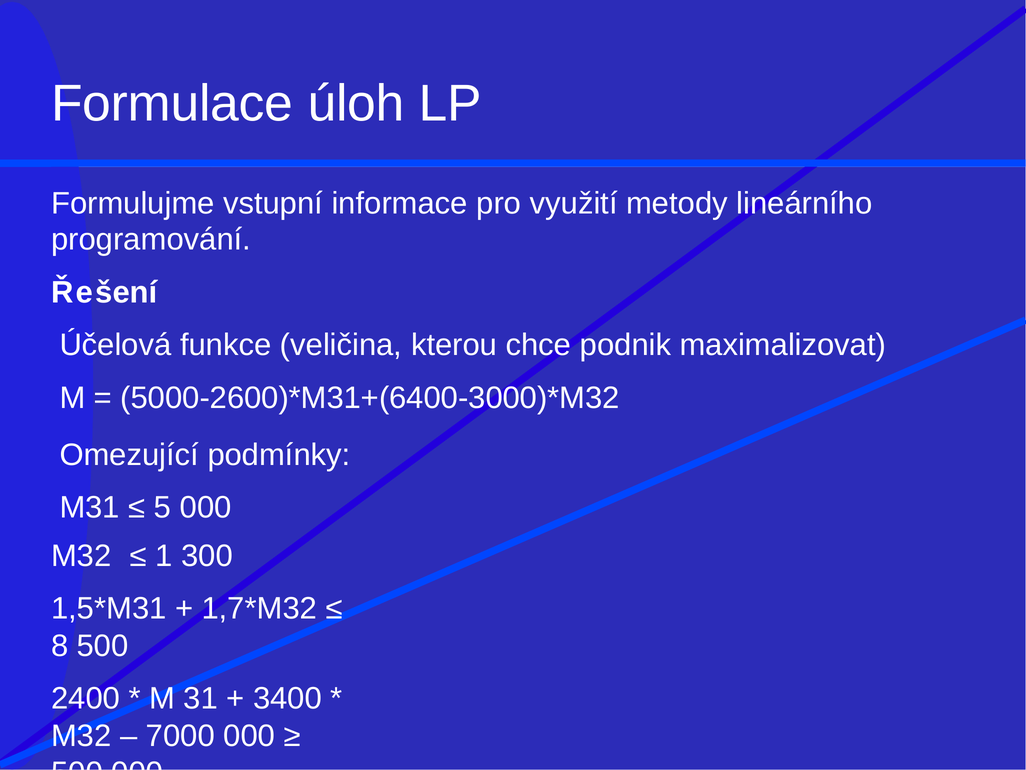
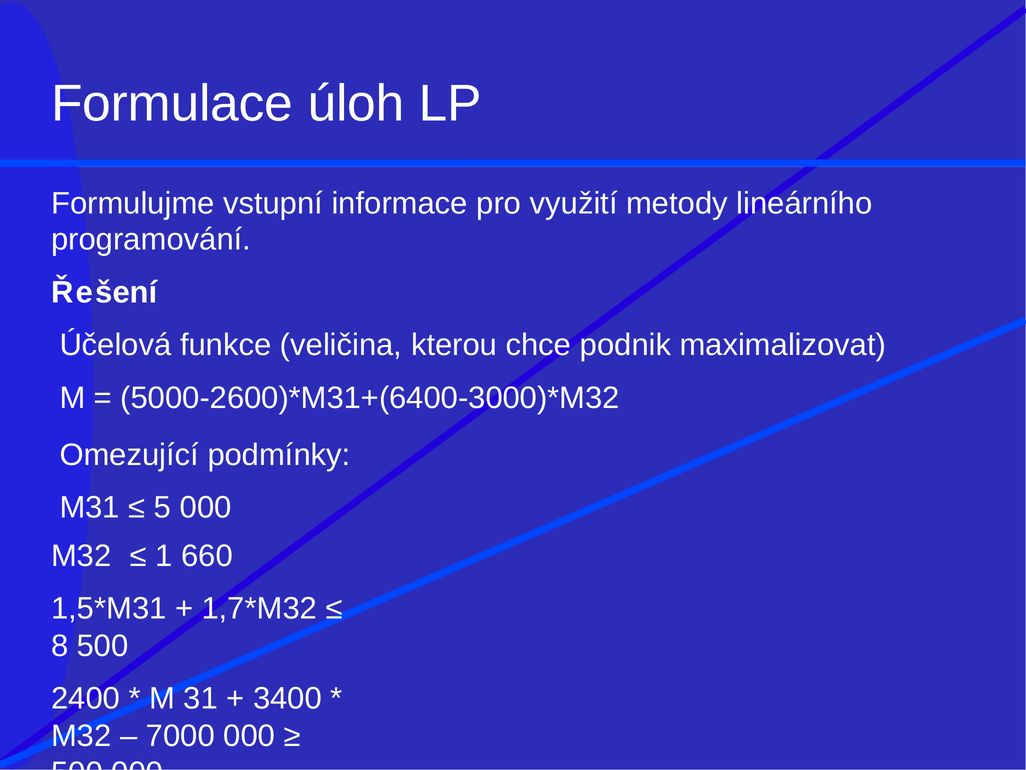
300: 300 -> 660
